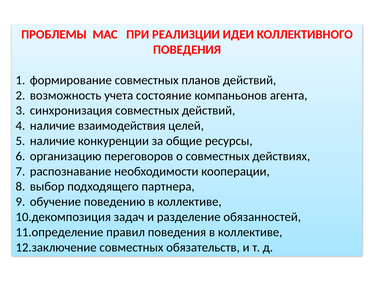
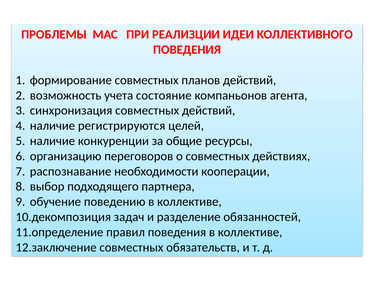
взаимодействия: взаимодействия -> регистрируются
